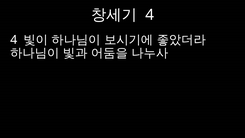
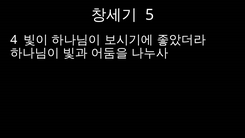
4 at (150, 15): 4 -> 5
